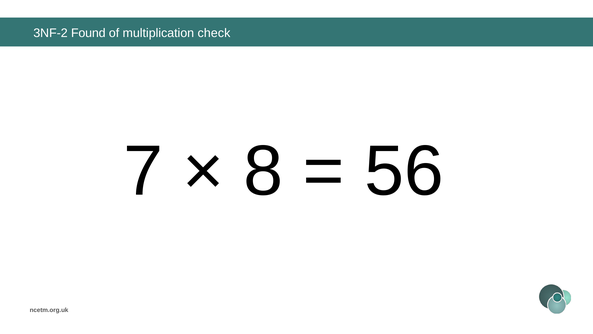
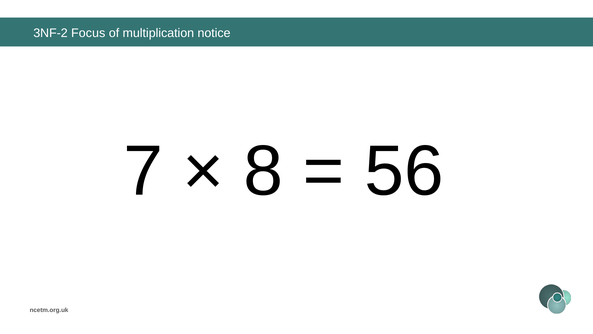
Found: Found -> Focus
check: check -> notice
